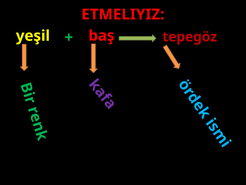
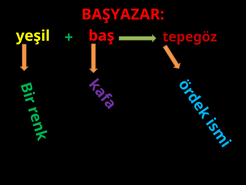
ETMELIYIZ: ETMELIYIZ -> BAŞYAZAR
